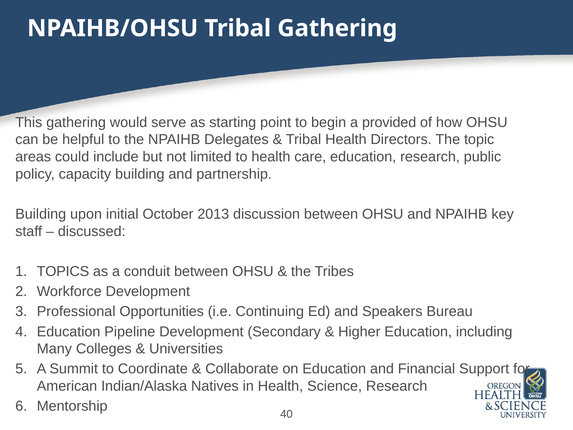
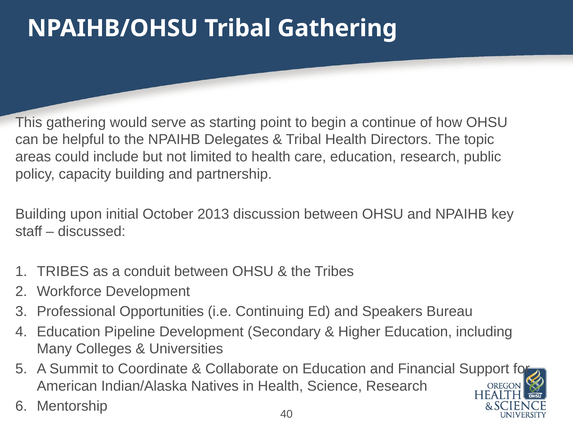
provided: provided -> continue
TOPICS at (63, 271): TOPICS -> TRIBES
